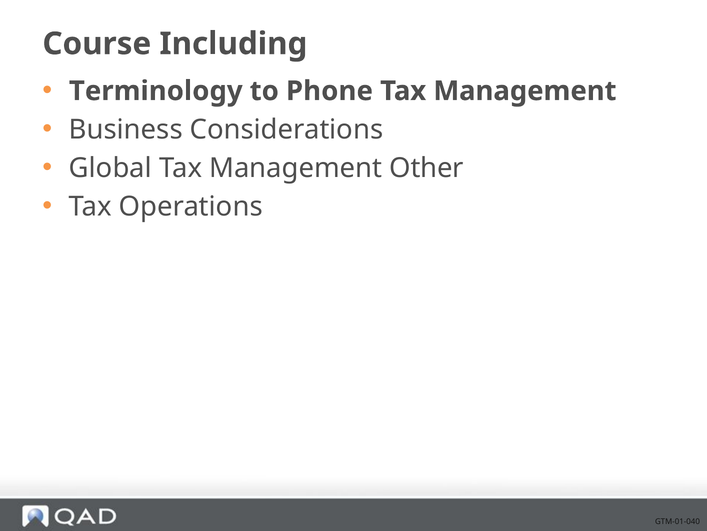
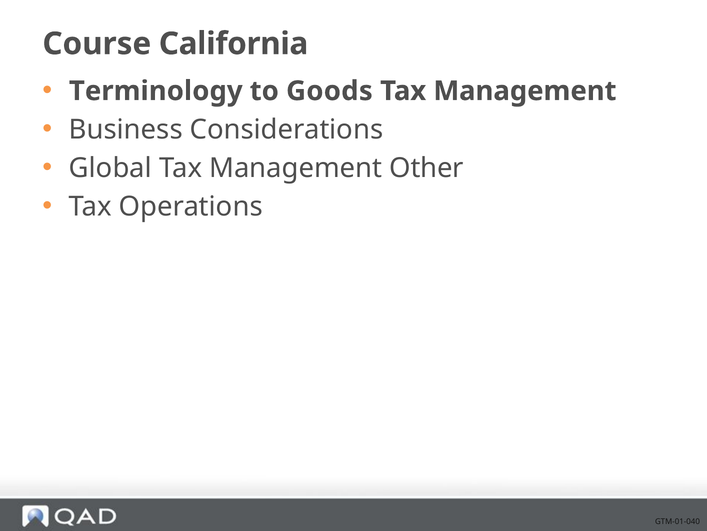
Including: Including -> California
Phone: Phone -> Goods
